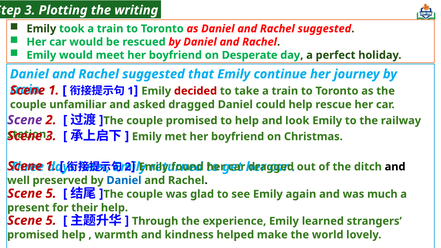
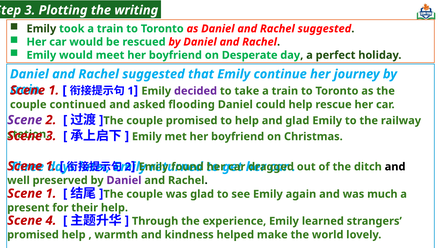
decided colour: red -> purple
unfamiliar: unfamiliar -> continued
asked dragged: dragged -> flooding
and look: look -> glad
Daniel at (124, 180) colour: blue -> purple
5 at (51, 194): 5 -> 1
5 at (51, 221): 5 -> 4
